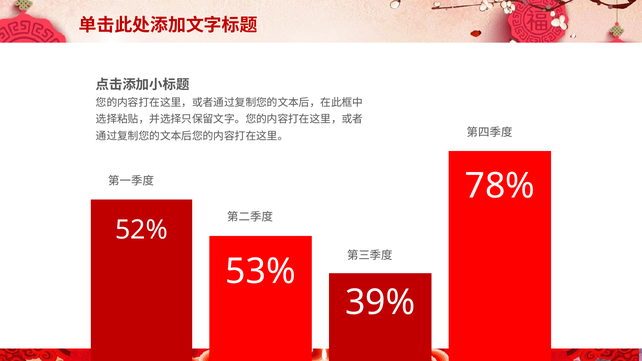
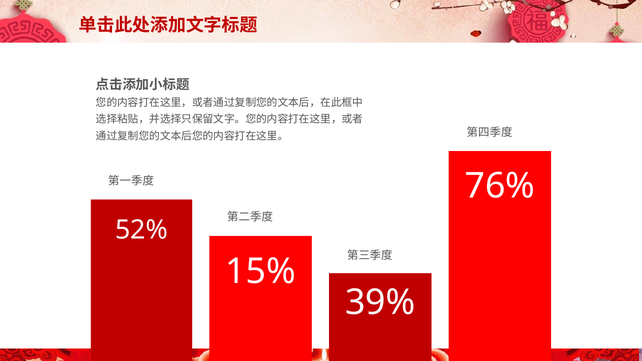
78%: 78% -> 76%
53%: 53% -> 15%
